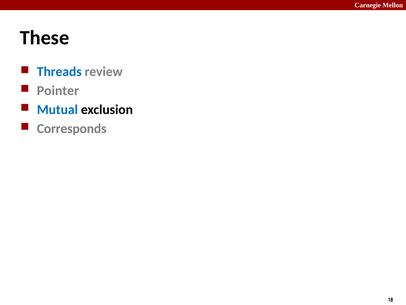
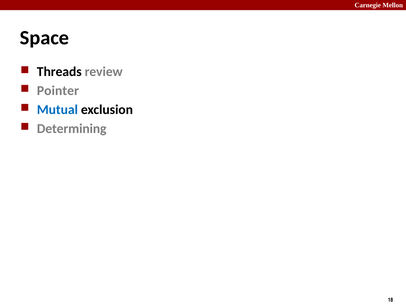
These: These -> Space
Threads colour: blue -> black
Corresponds: Corresponds -> Determining
